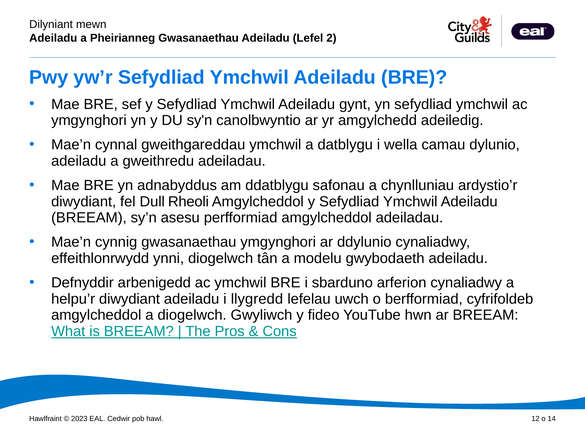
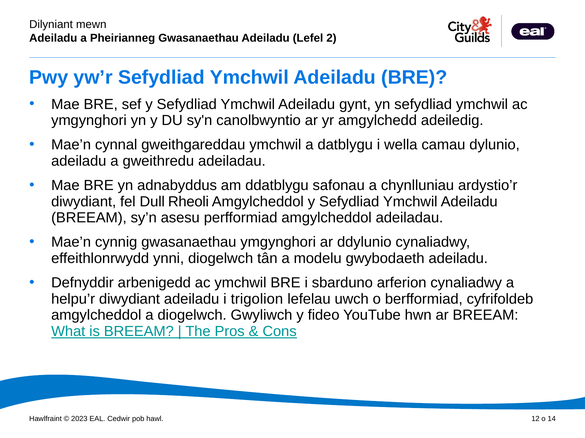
llygredd: llygredd -> trigolion
